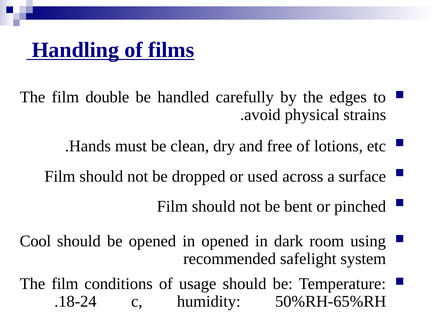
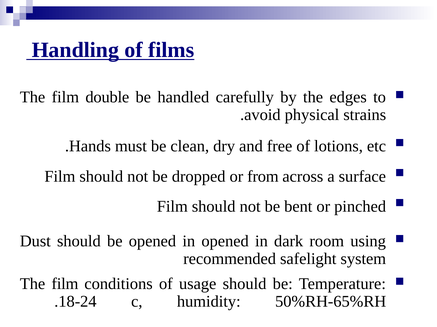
used: used -> from
Cool: Cool -> Dust
